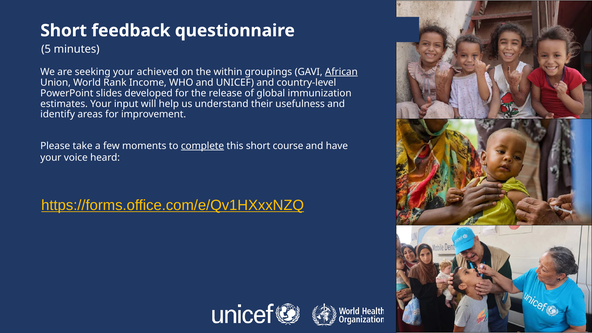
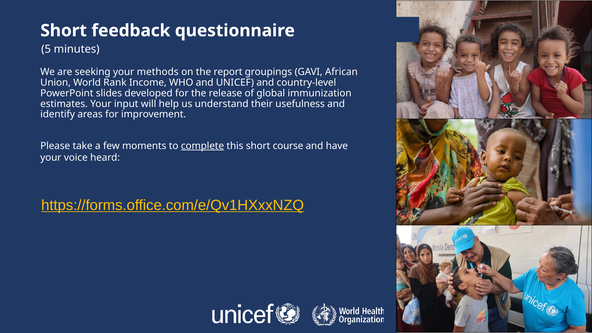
achieved: achieved -> methods
within: within -> report
African underline: present -> none
